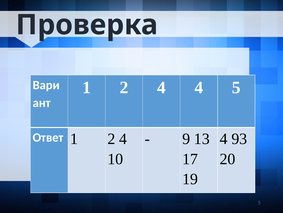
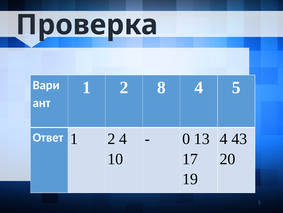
4 at (161, 87): 4 -> 8
9: 9 -> 0
93: 93 -> 43
